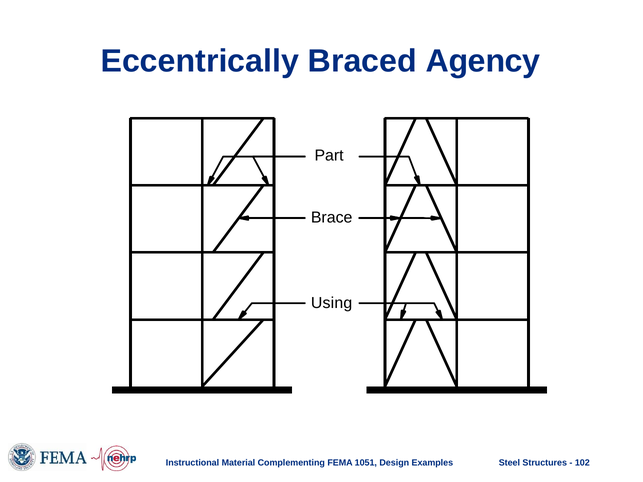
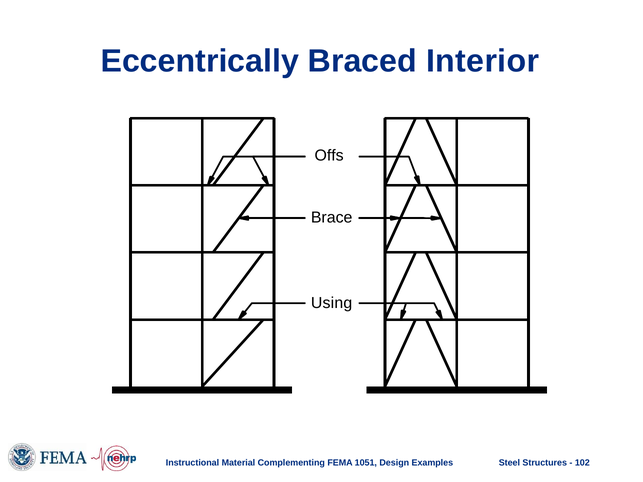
Agency: Agency -> Interior
Part: Part -> Offs
